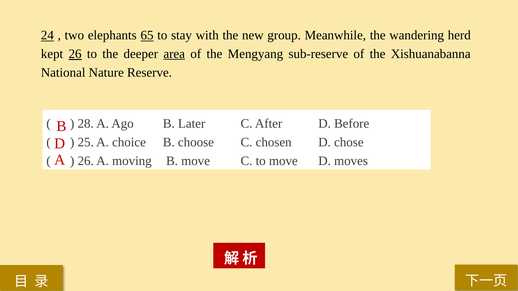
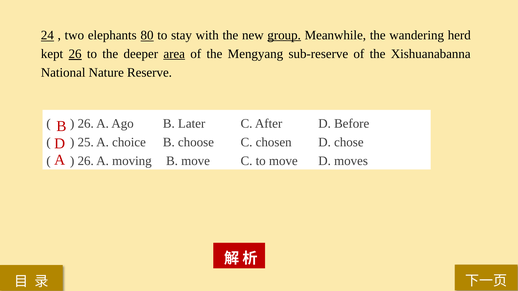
65: 65 -> 80
group underline: none -> present
28 at (86, 124): 28 -> 26
